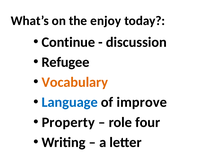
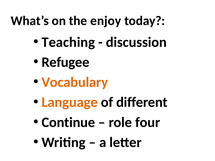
Continue: Continue -> Teaching
Language colour: blue -> orange
improve: improve -> different
Property: Property -> Continue
